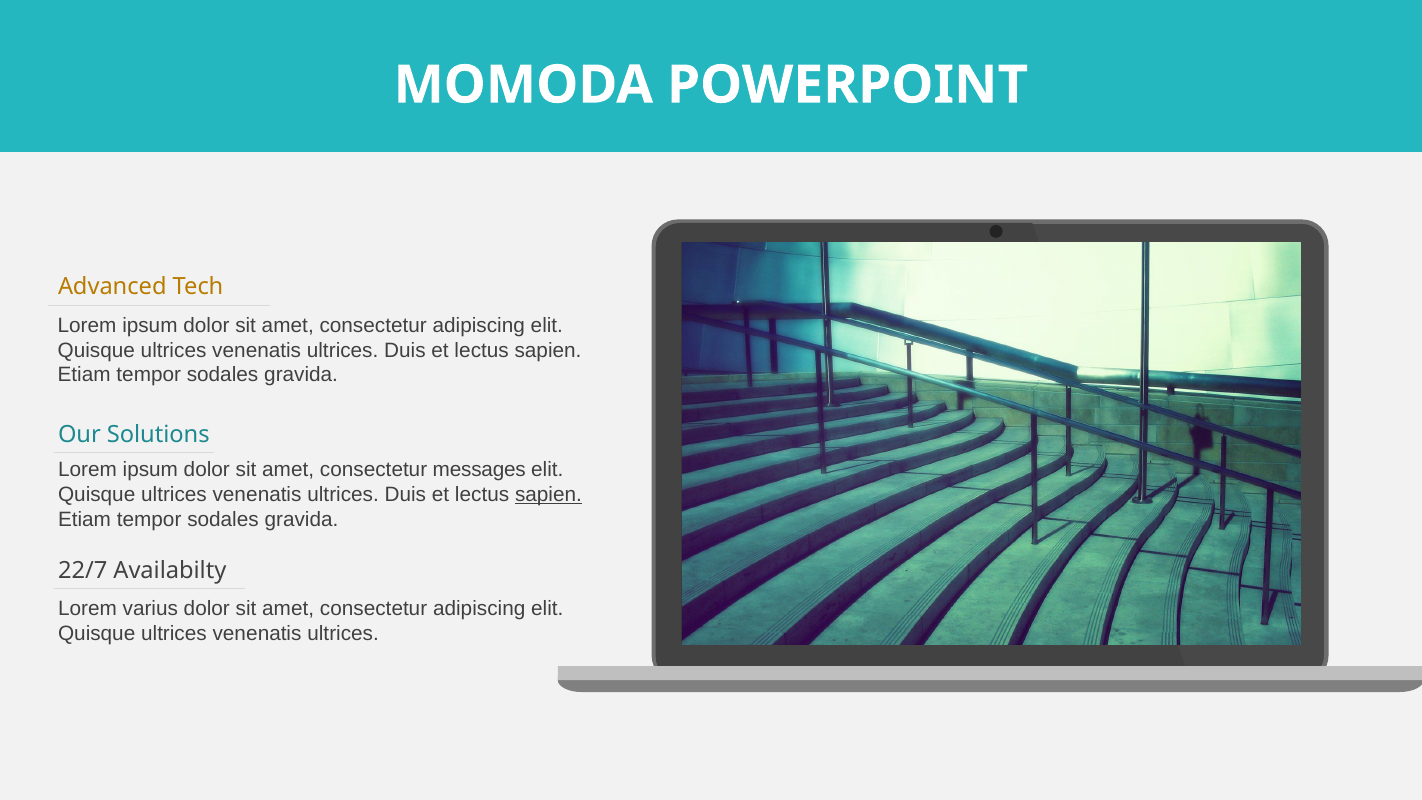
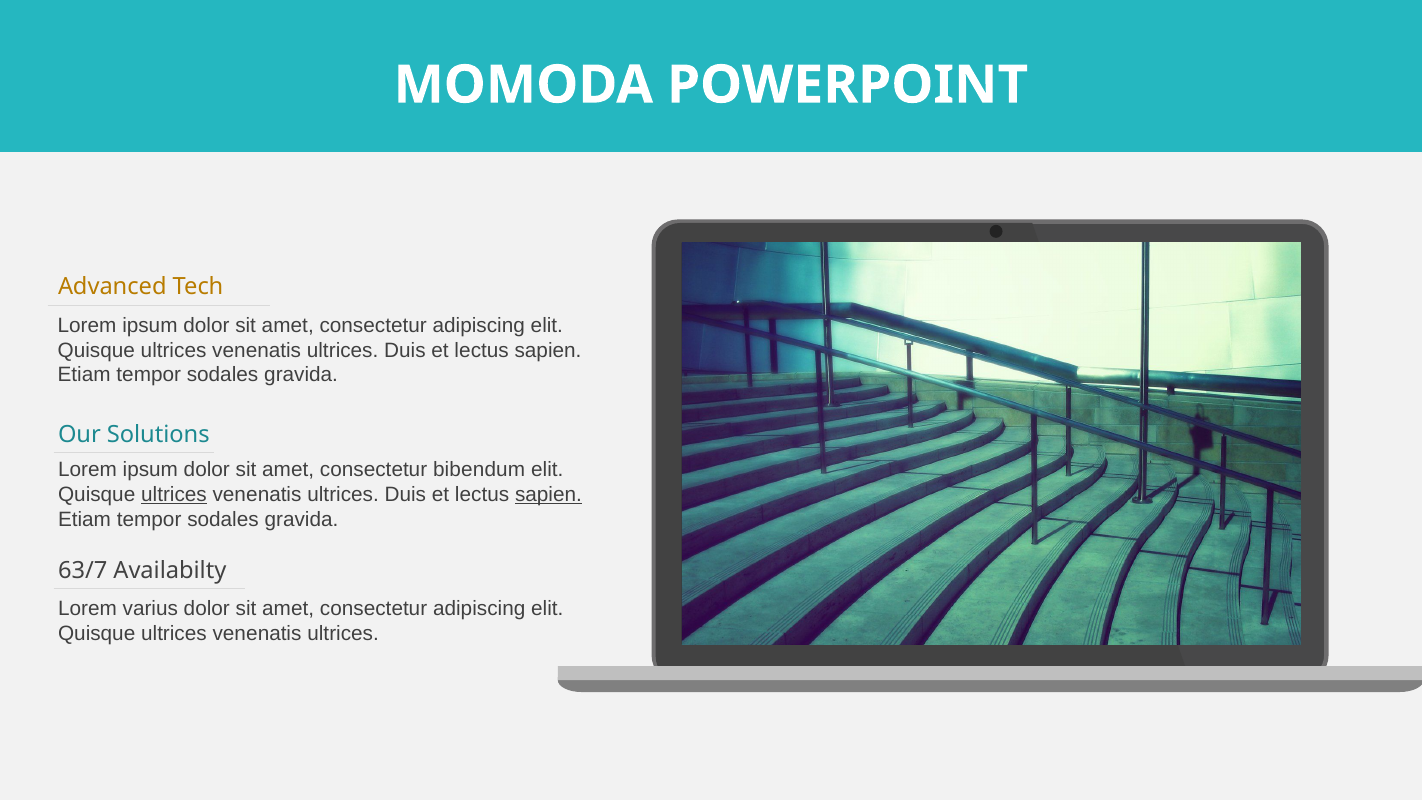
messages: messages -> bibendum
ultrices at (174, 495) underline: none -> present
22/7: 22/7 -> 63/7
